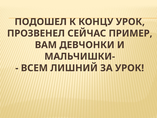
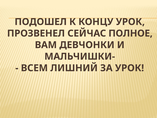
ПРИМЕР: ПРИМЕР -> ПОЛНОЕ
